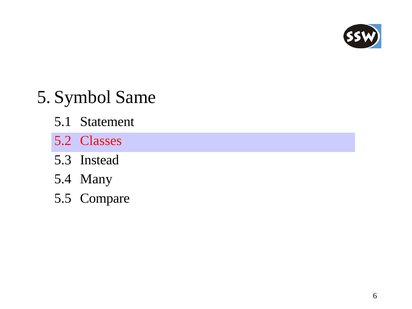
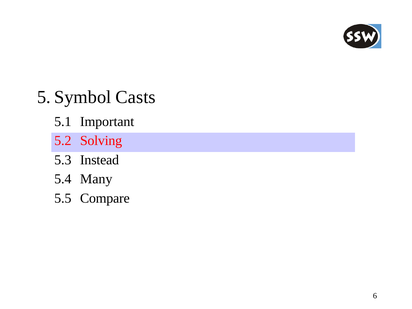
Same: Same -> Casts
Statement: Statement -> Important
Classes: Classes -> Solving
